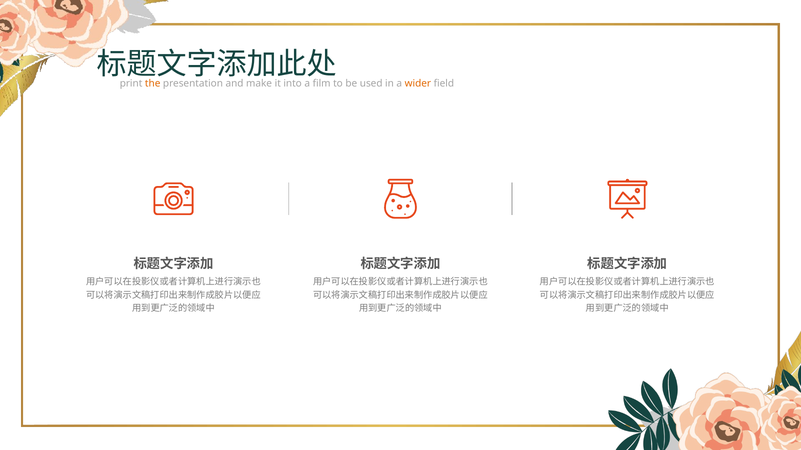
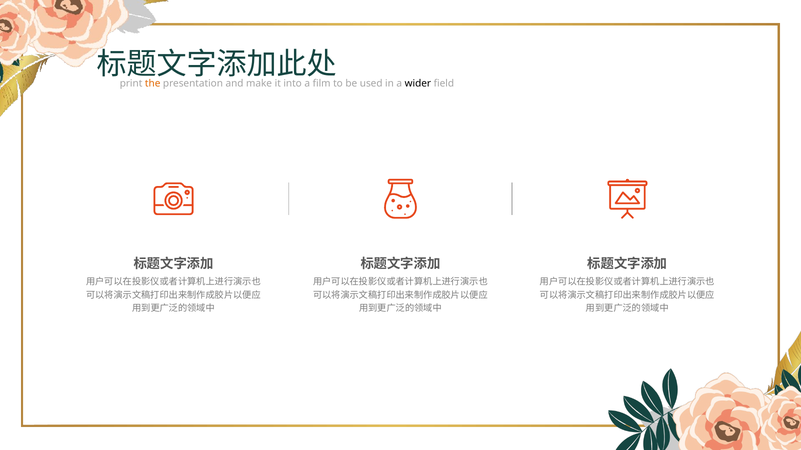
wider colour: orange -> black
